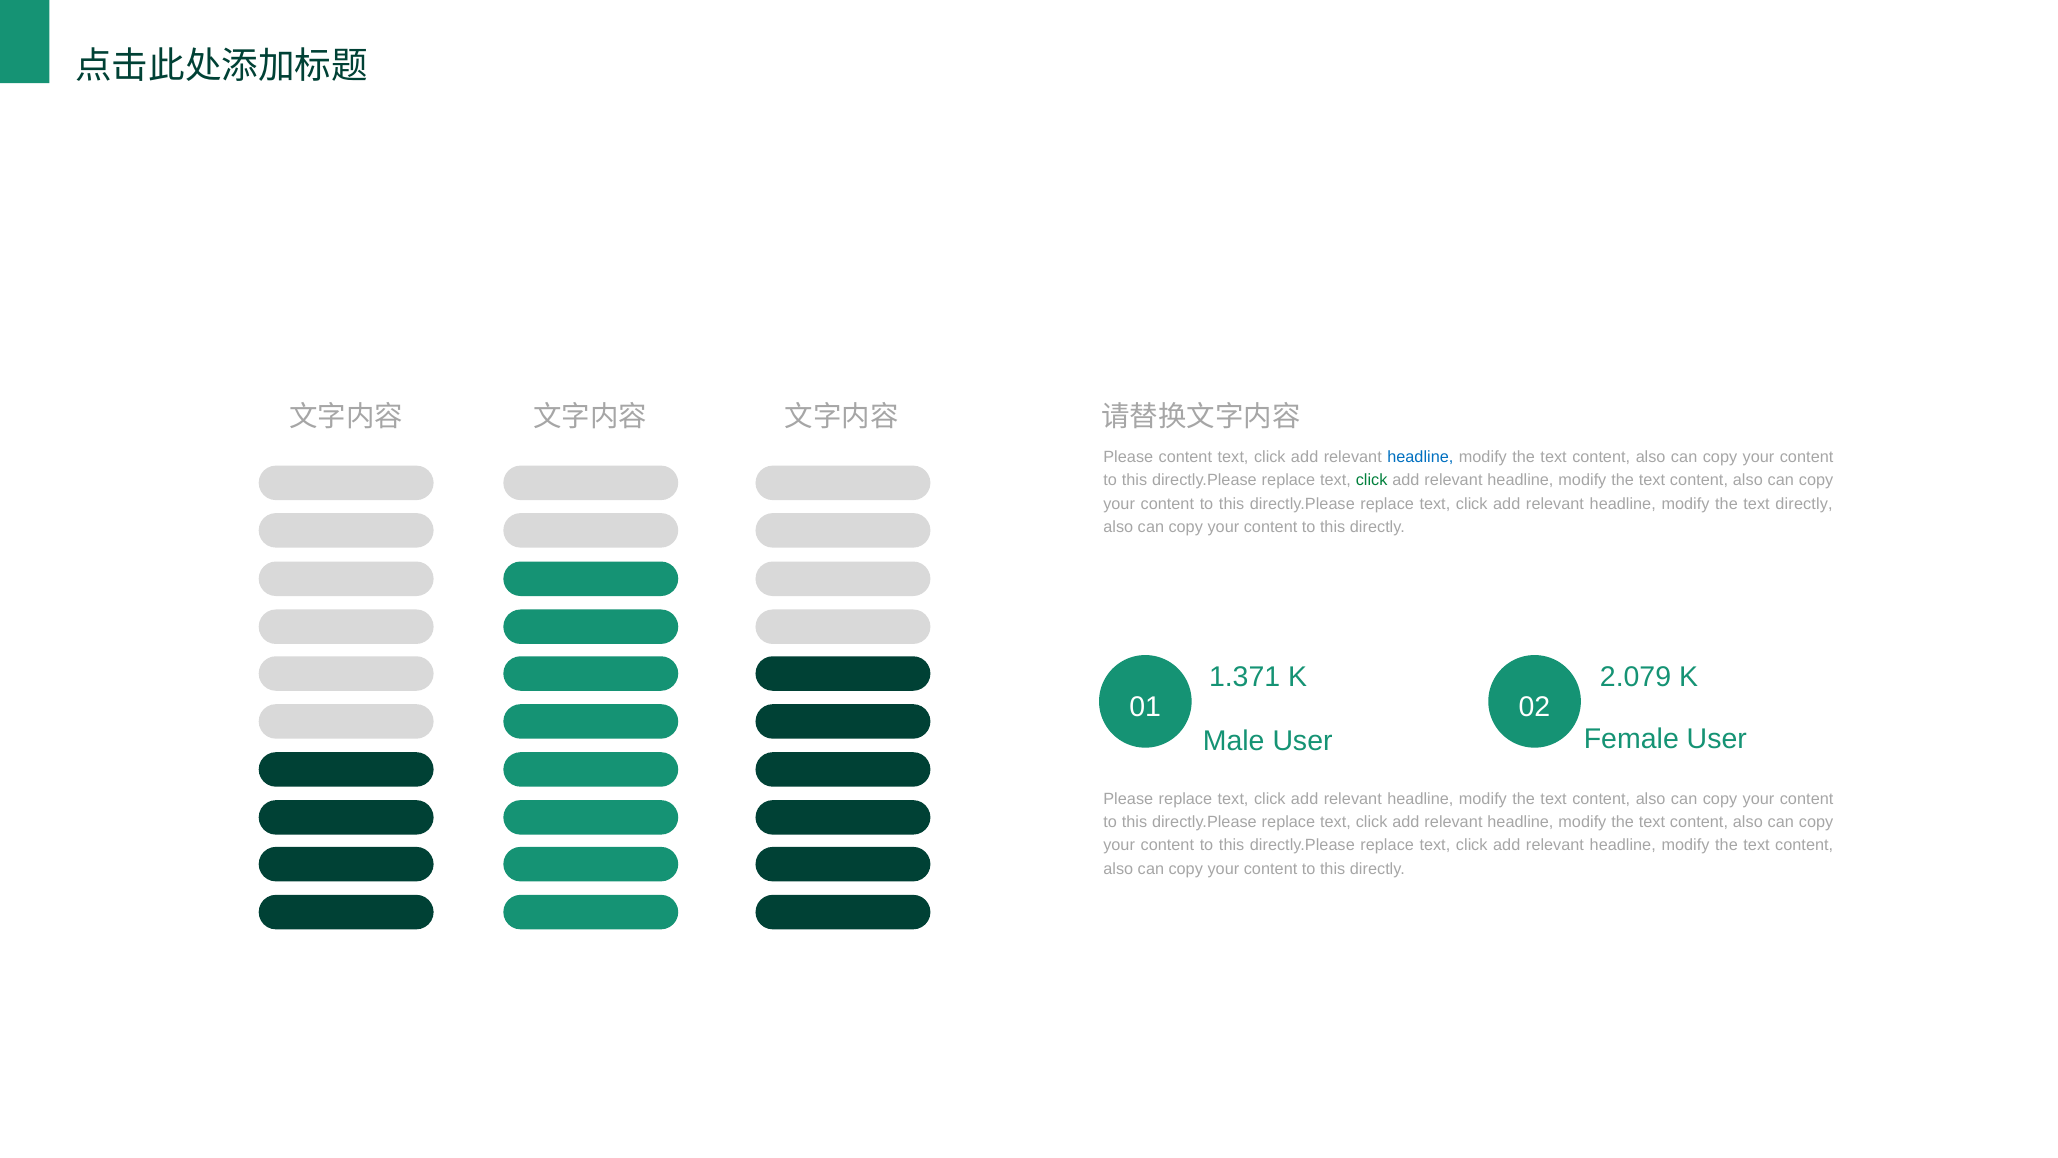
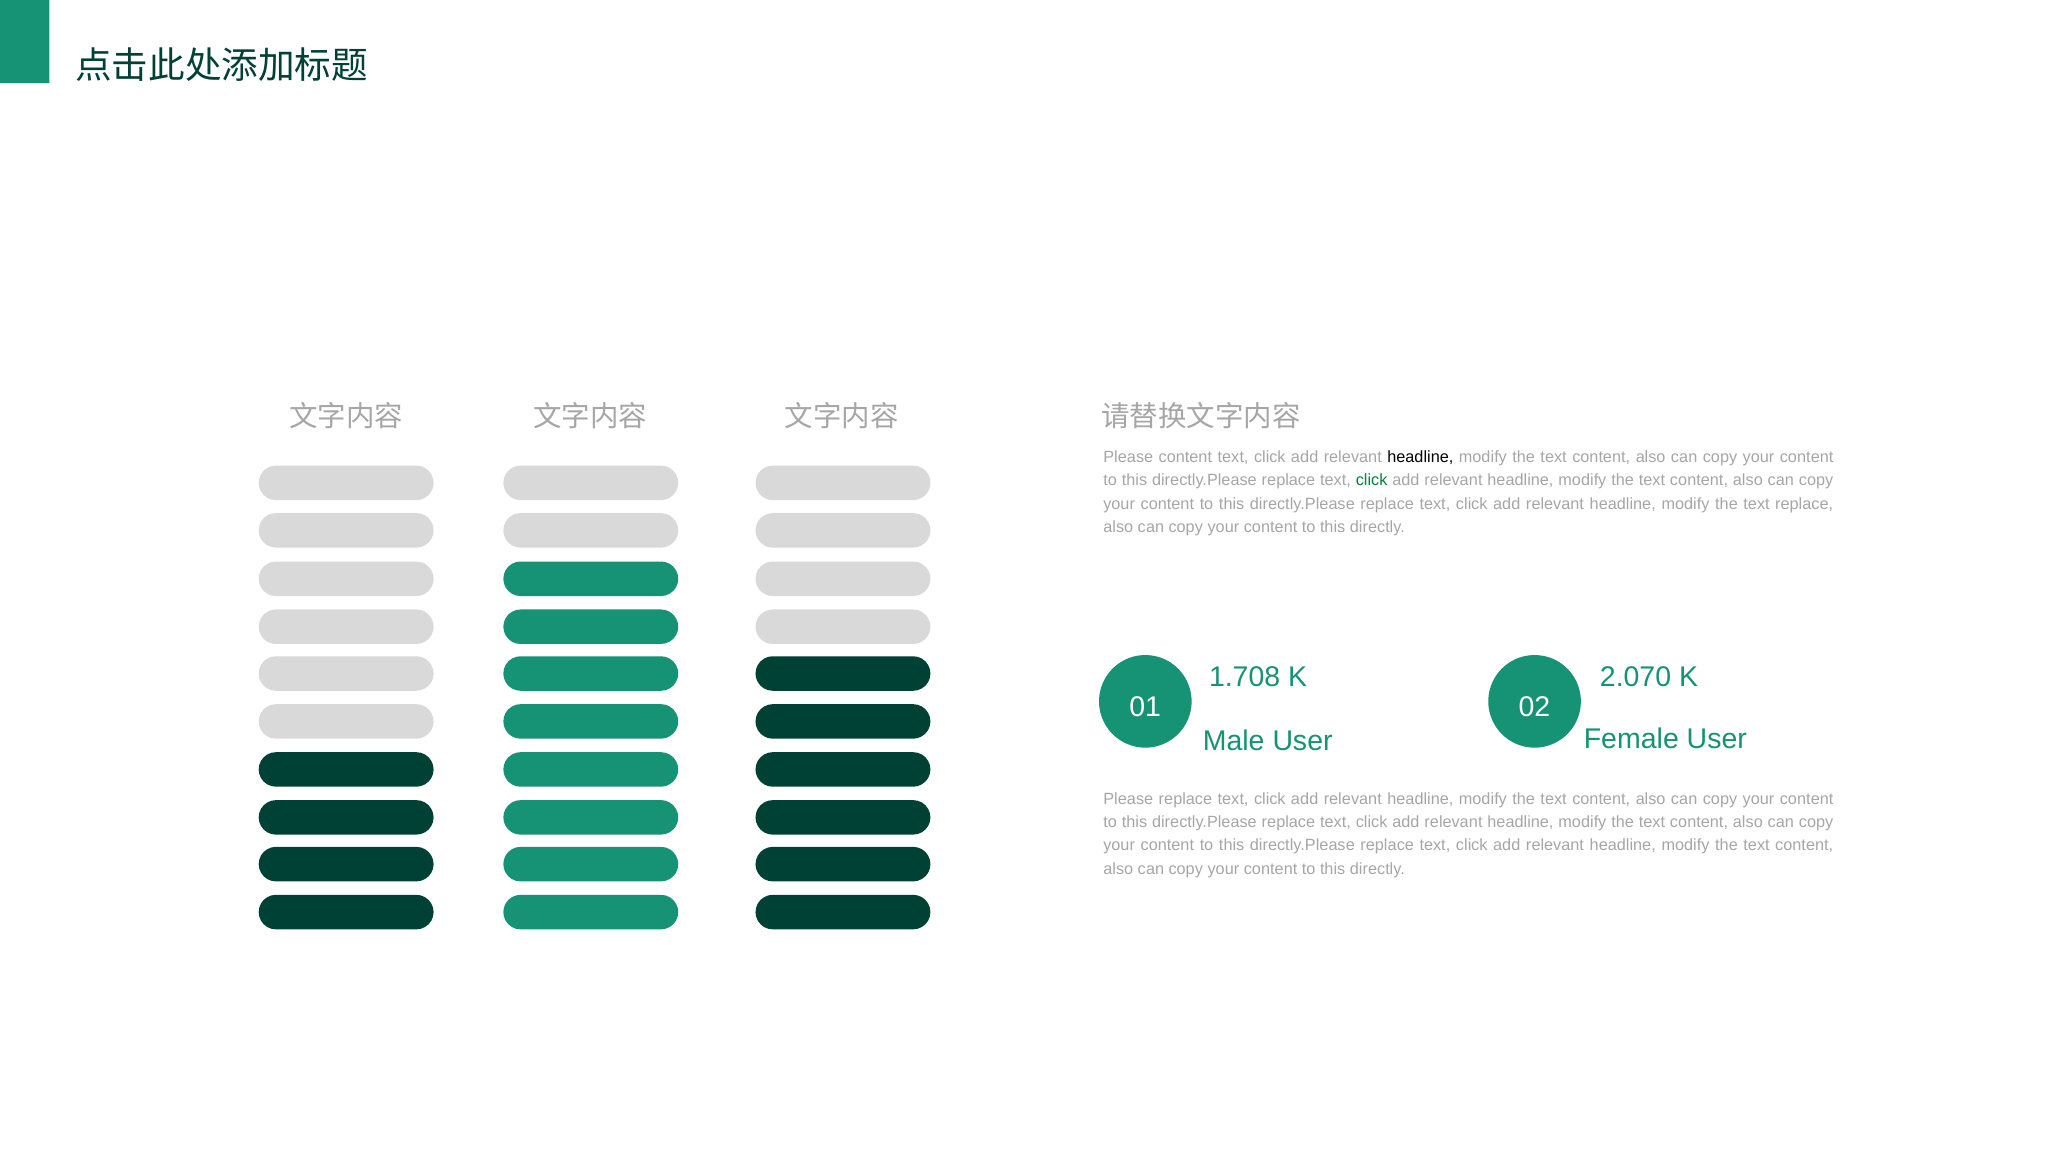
headline at (1420, 457) colour: blue -> black
text directly: directly -> replace
1.371: 1.371 -> 1.708
2.079: 2.079 -> 2.070
